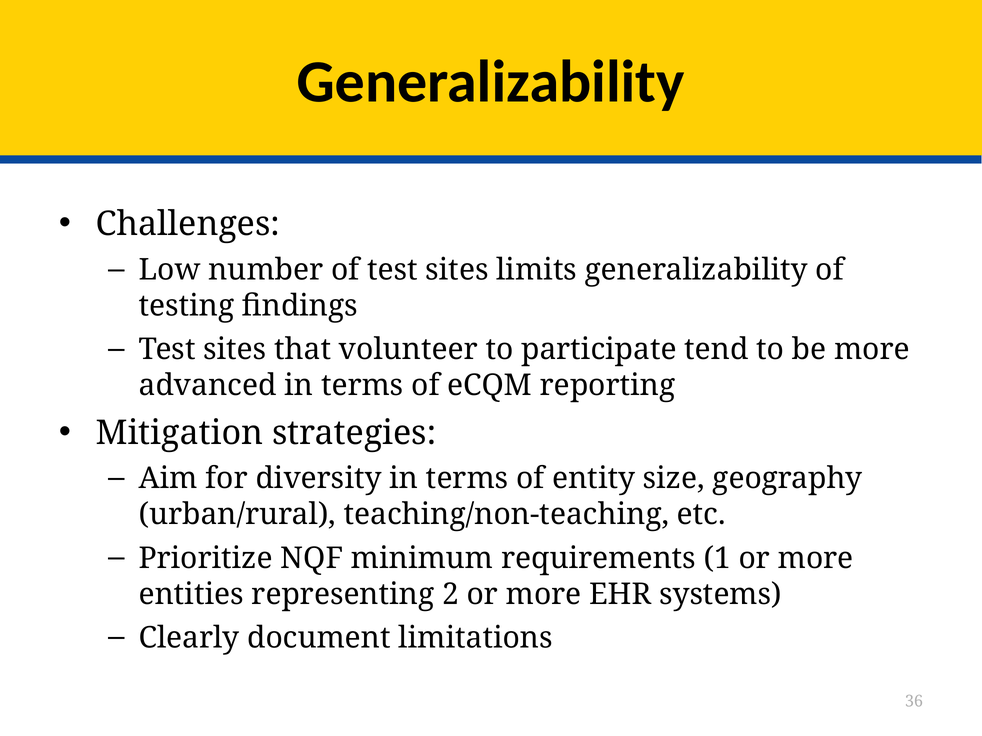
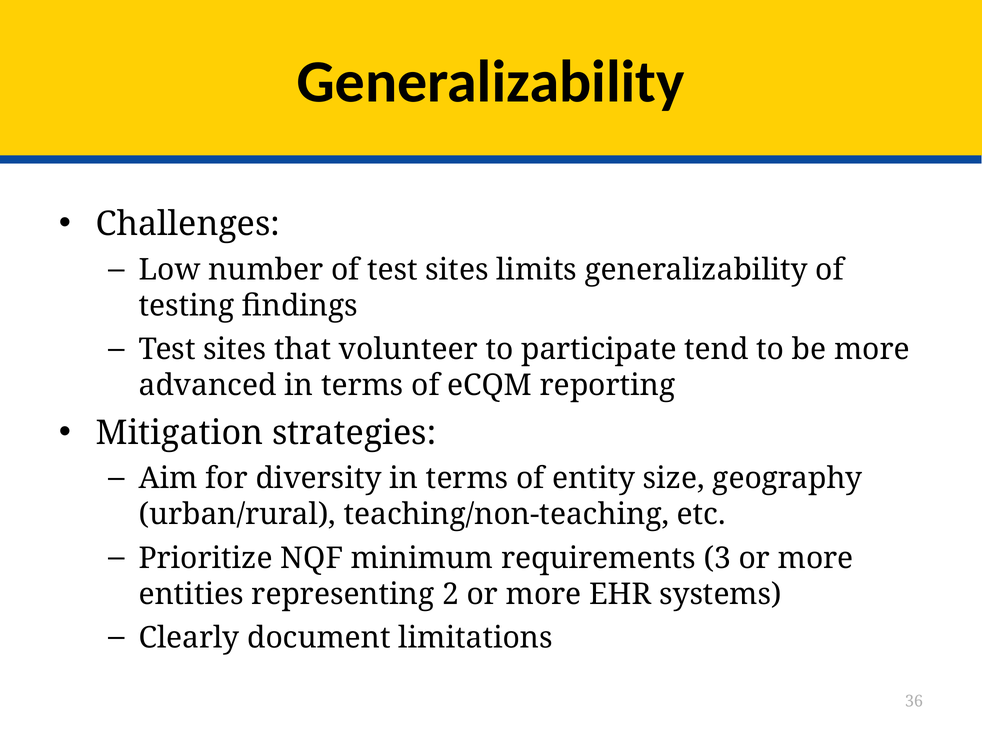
1: 1 -> 3
